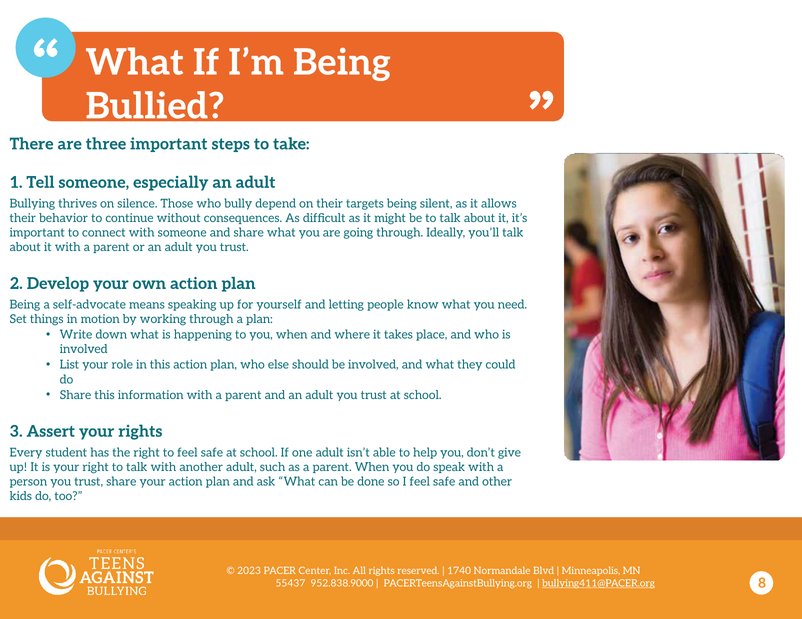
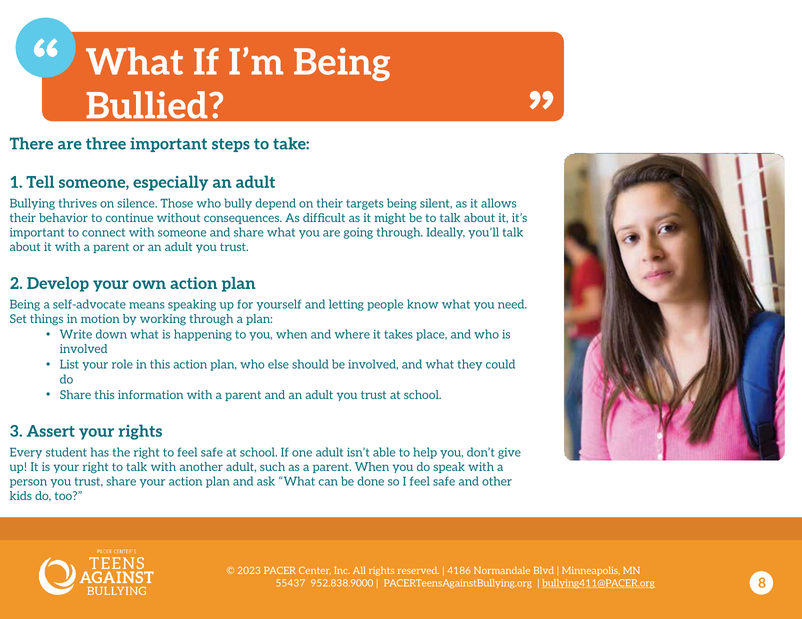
1740: 1740 -> 4186
